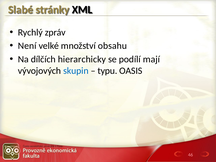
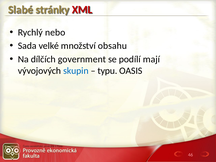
XML colour: black -> red
zpráv: zpráv -> nebo
Není: Není -> Sada
hierarchicky: hierarchicky -> government
